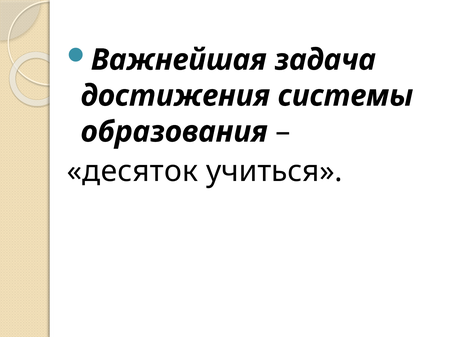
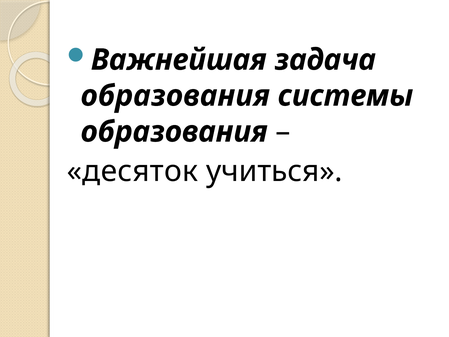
достижения at (175, 96): достижения -> образования
